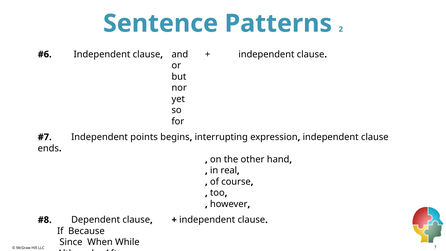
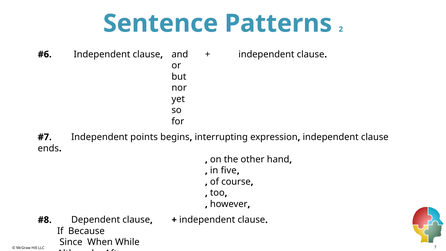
real: real -> five
